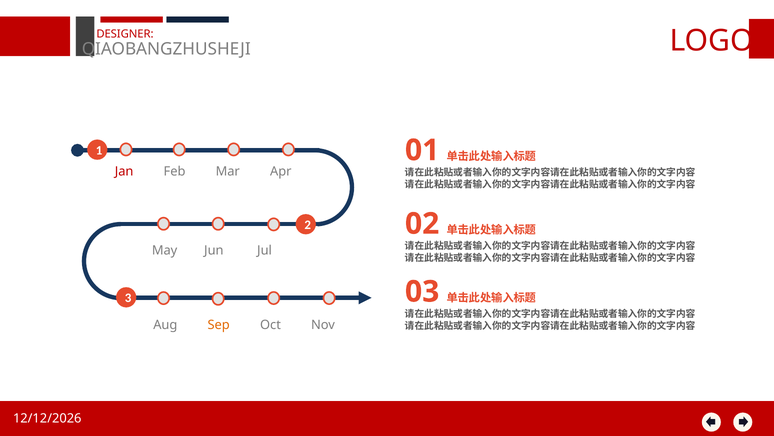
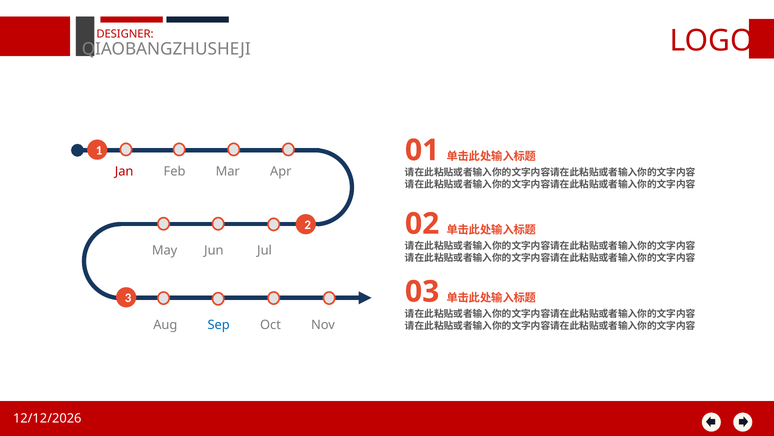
Sep colour: orange -> blue
